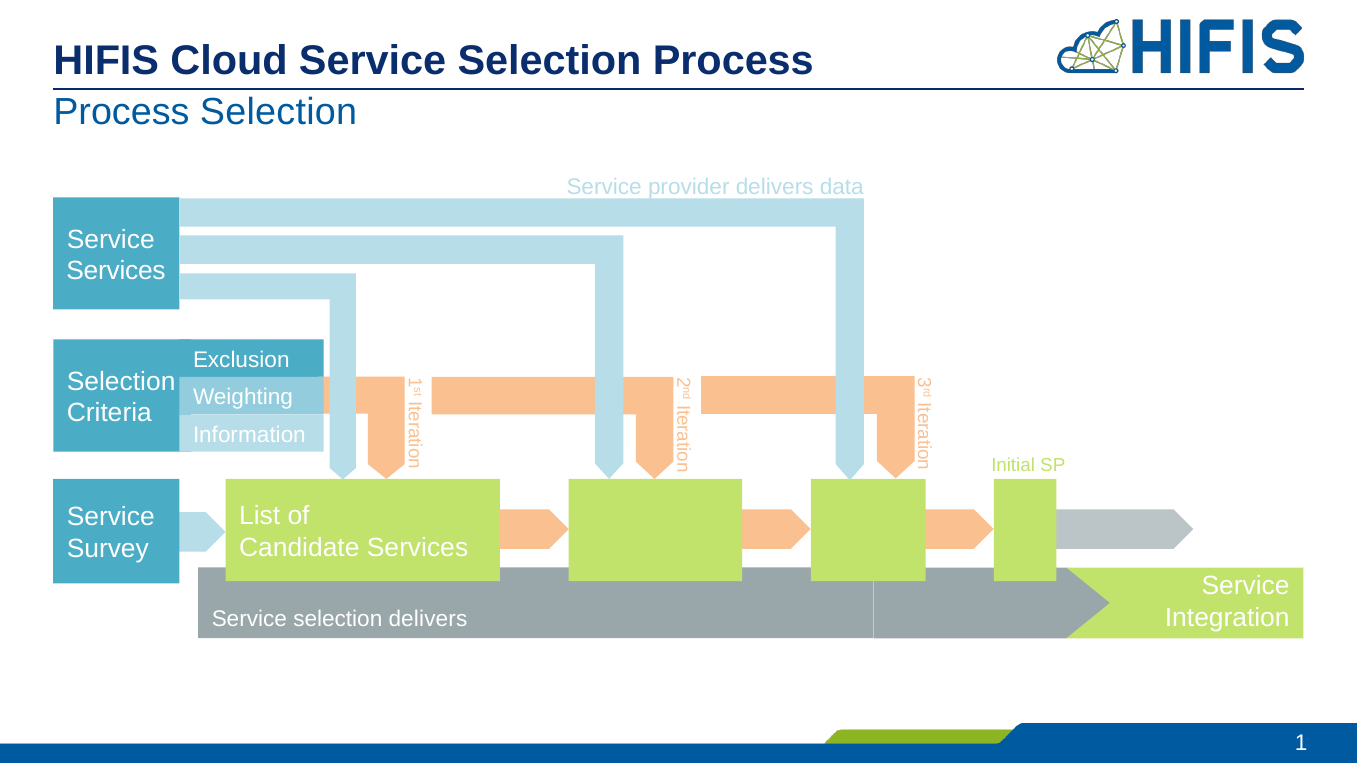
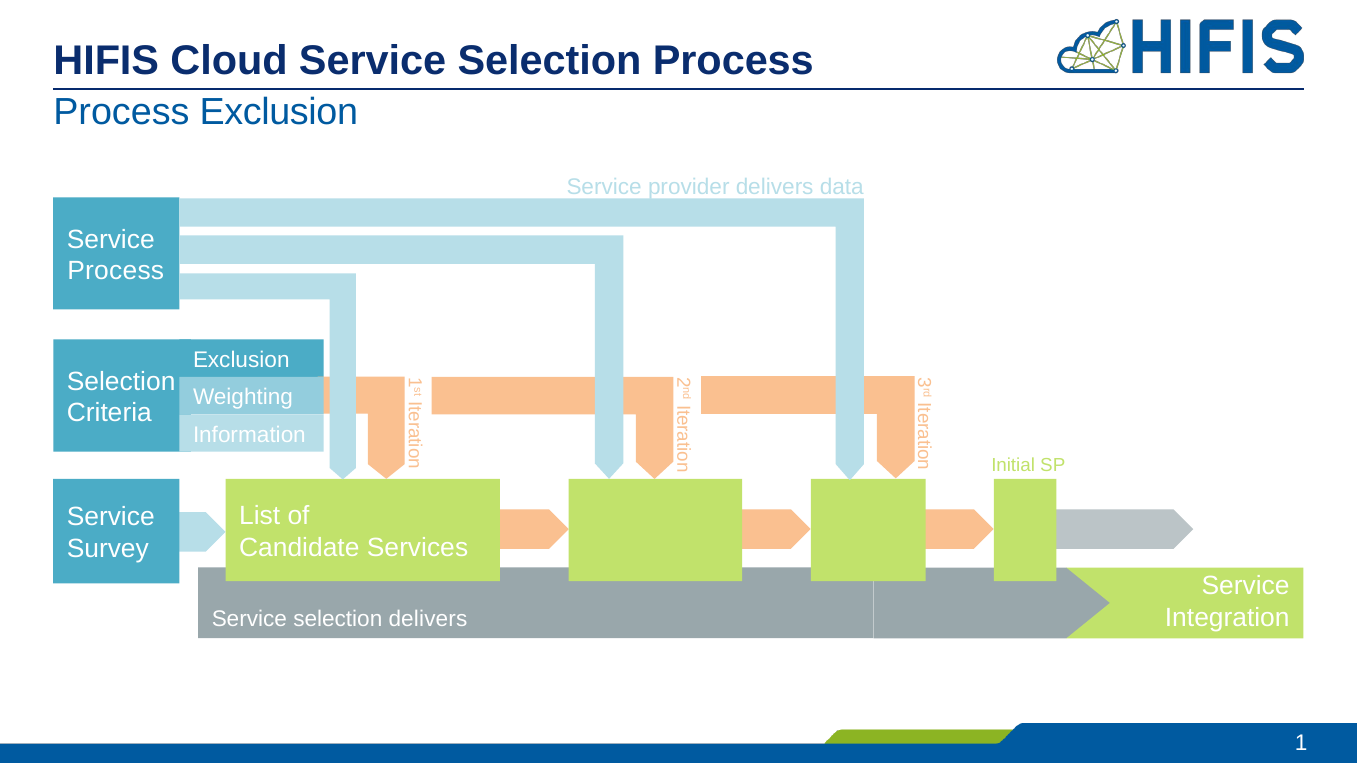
Process Selection: Selection -> Exclusion
Services at (116, 271): Services -> Process
